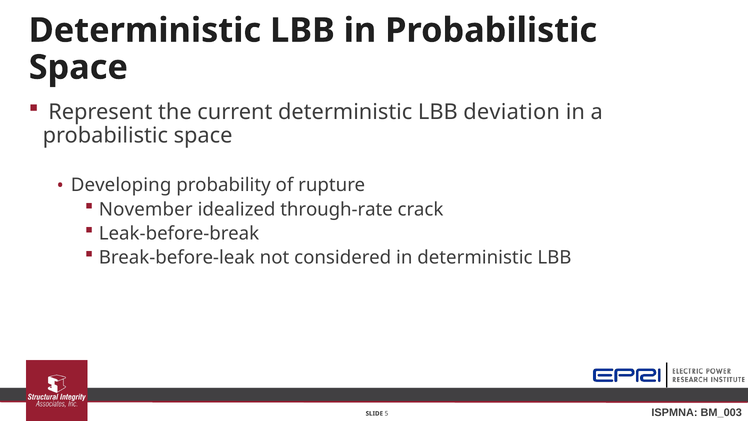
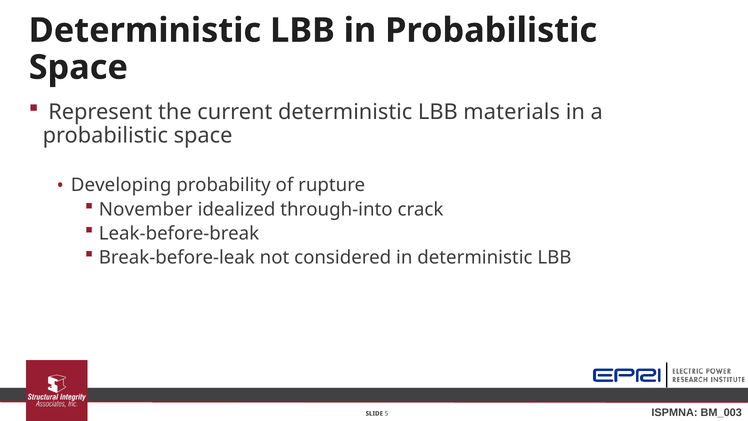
deviation: deviation -> materials
through-rate: through-rate -> through-into
